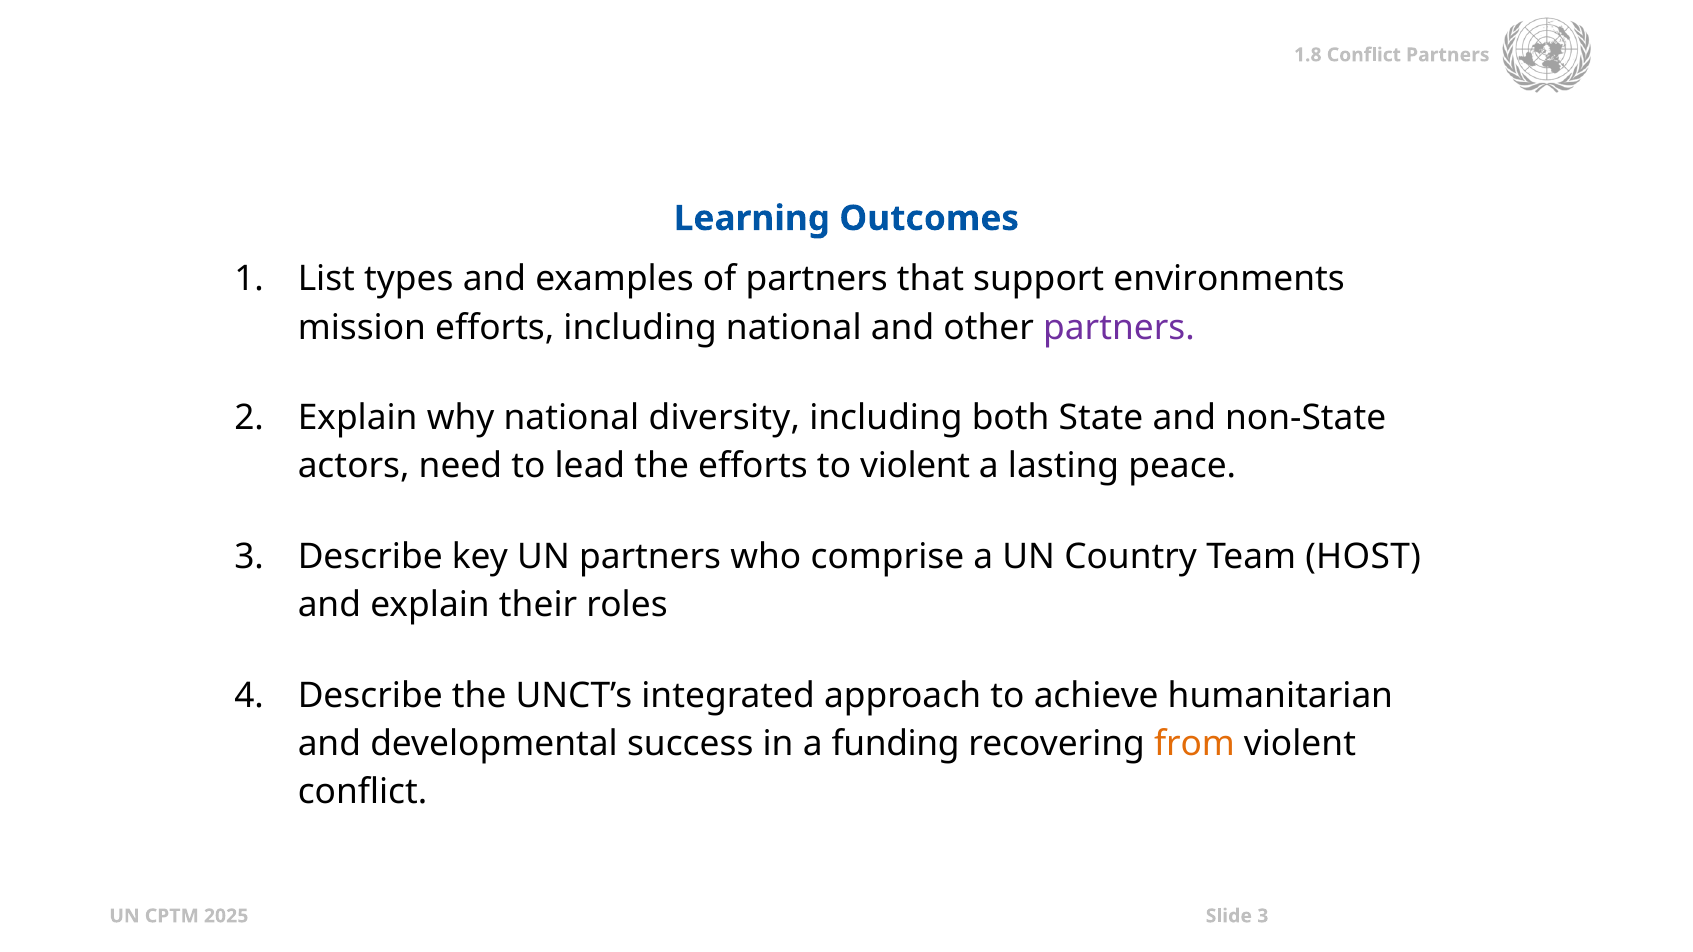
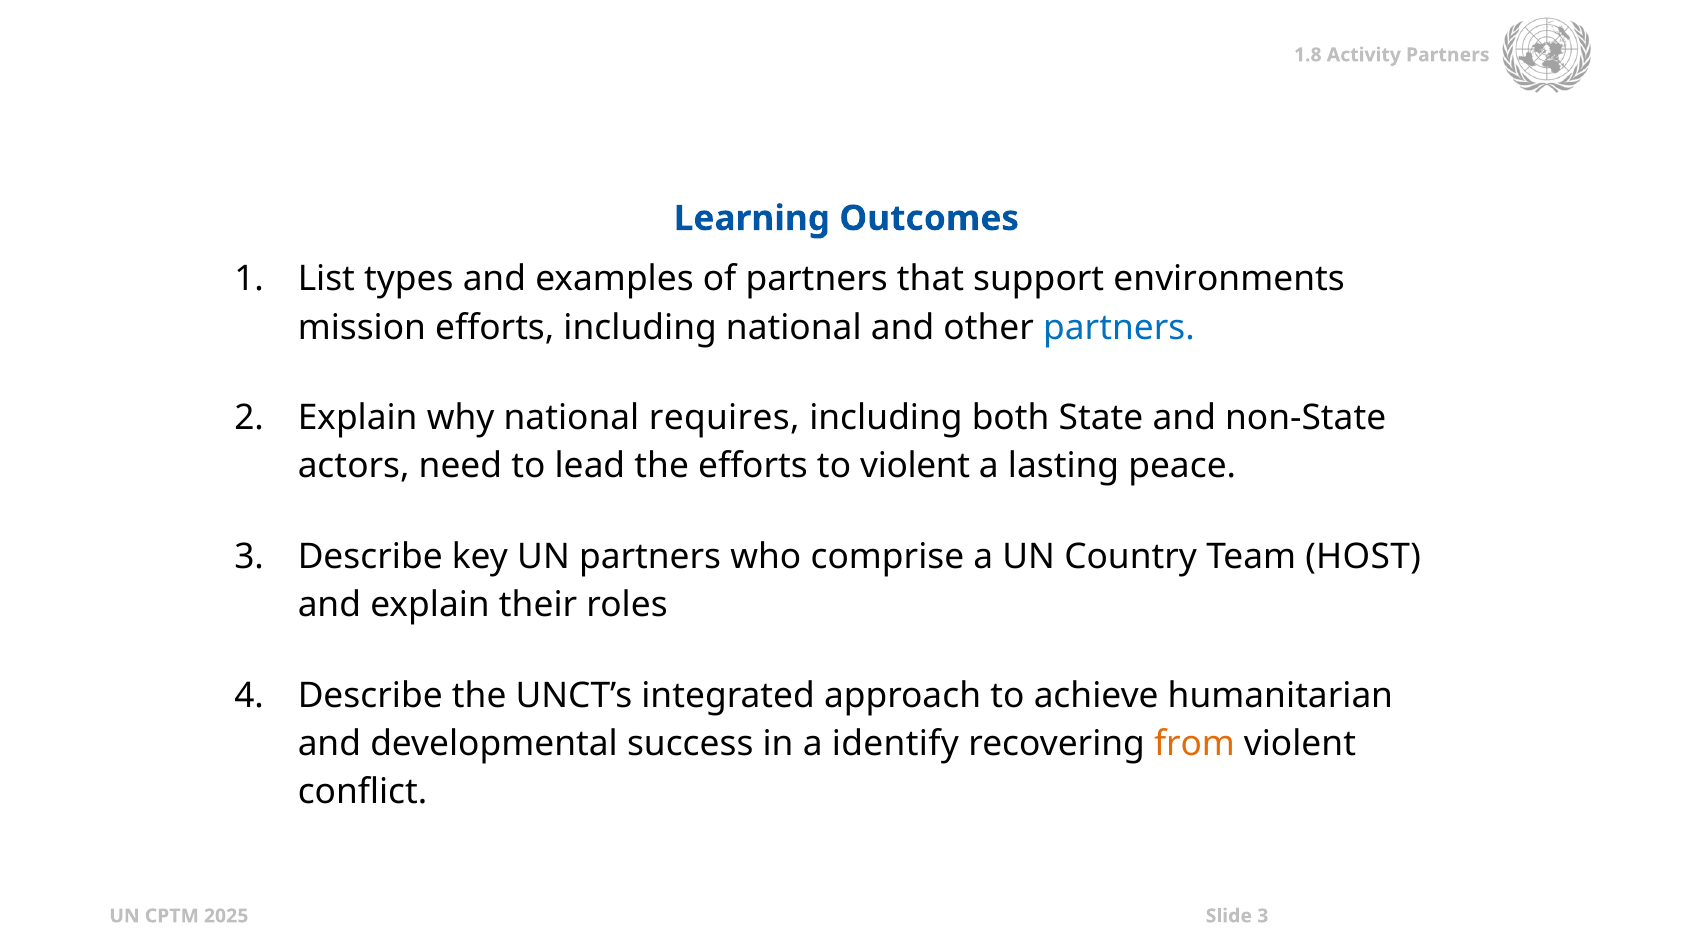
Conflict at (1364, 55): Conflict -> Activity
partners at (1119, 328) colour: purple -> blue
diversity: diversity -> requires
funding: funding -> identify
